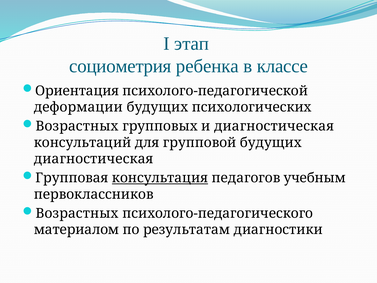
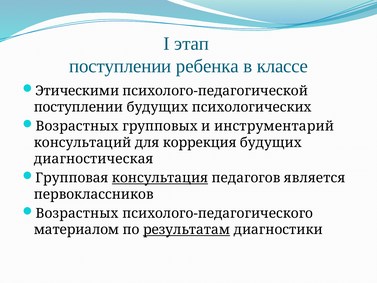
социометрия at (120, 66): социометрия -> поступлении
Ориентация: Ориентация -> Этическими
деформации at (78, 107): деформации -> поступлении
и диагностическая: диагностическая -> инструментарий
групповой: групповой -> коррекция
учебным: учебным -> является
результатам underline: none -> present
